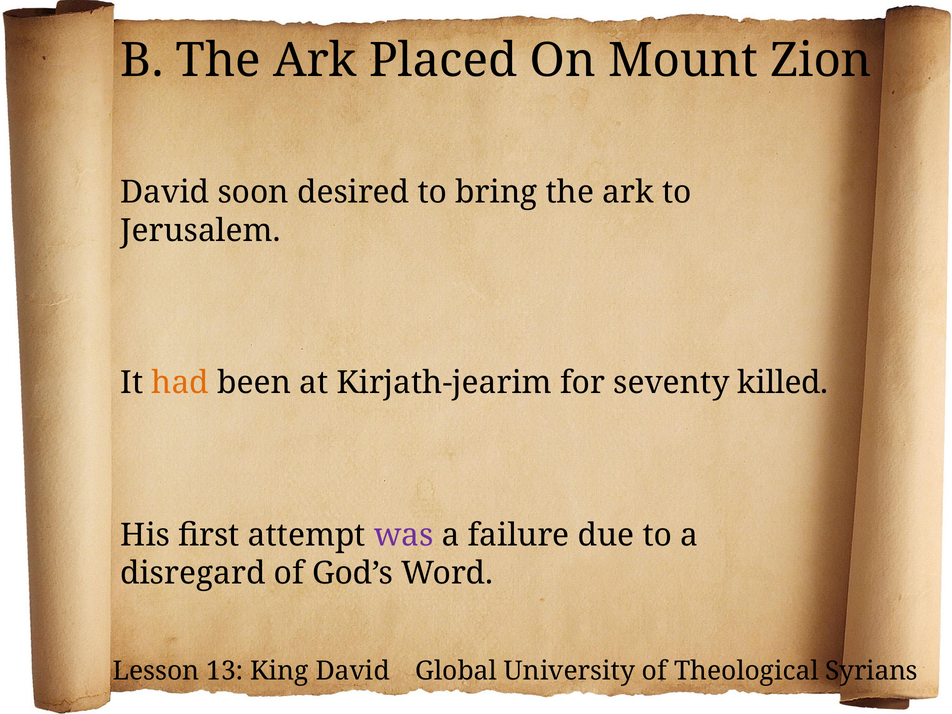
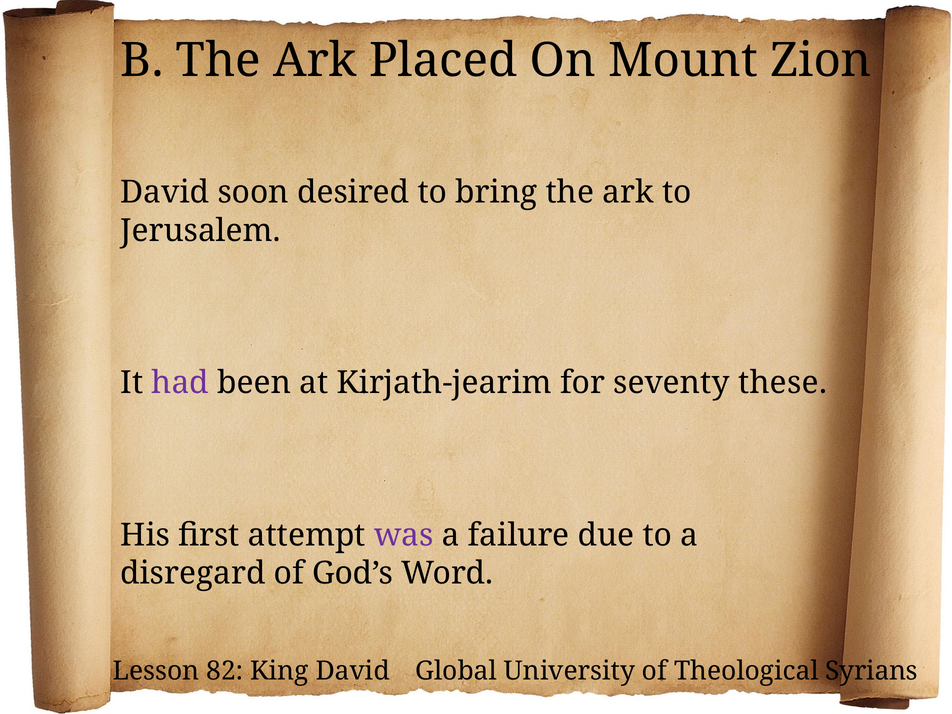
had colour: orange -> purple
killed: killed -> these
13: 13 -> 82
